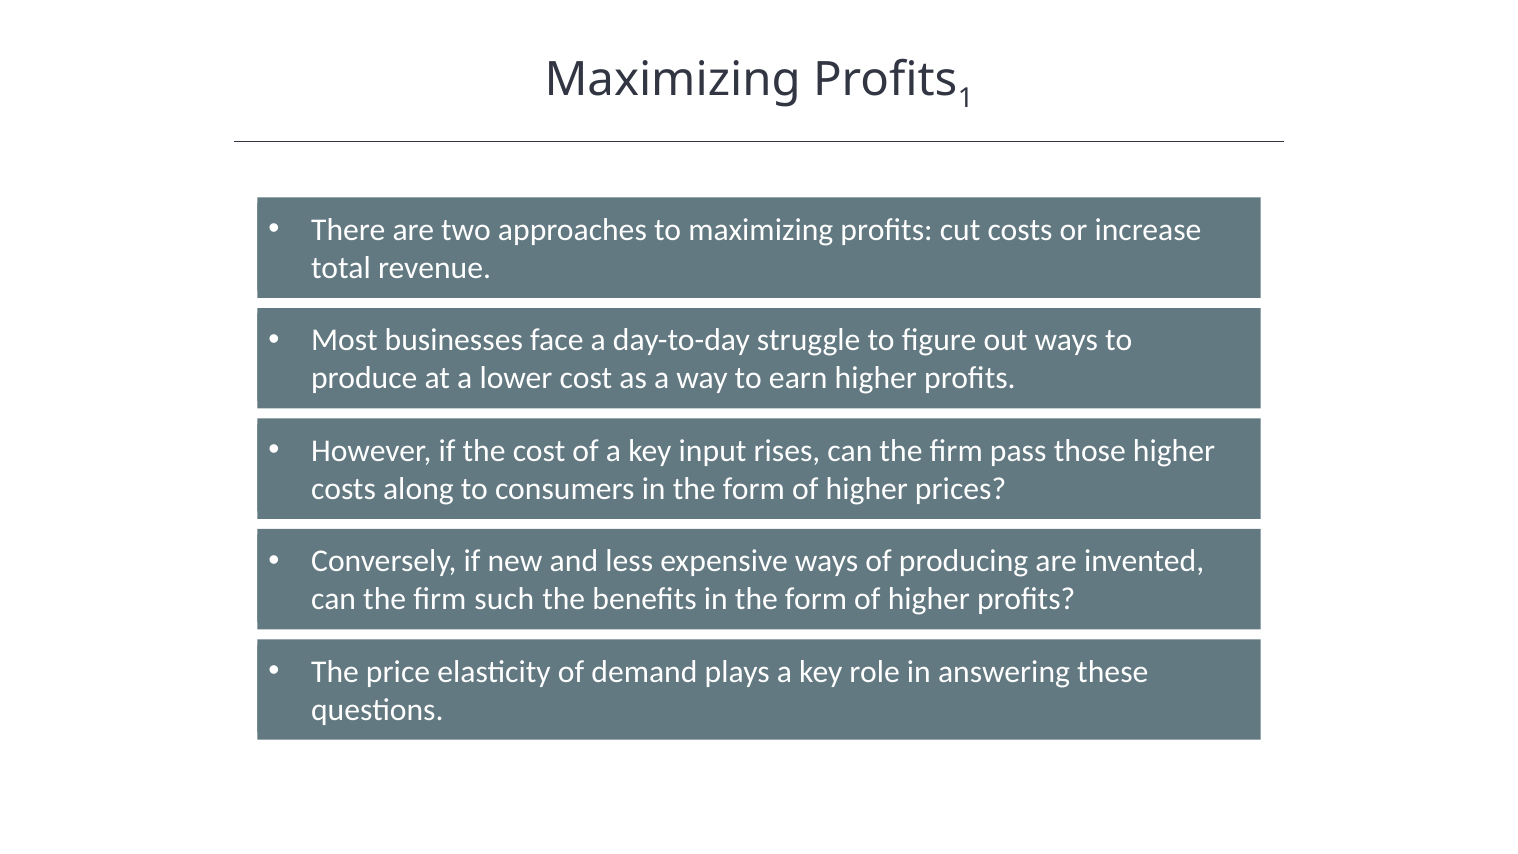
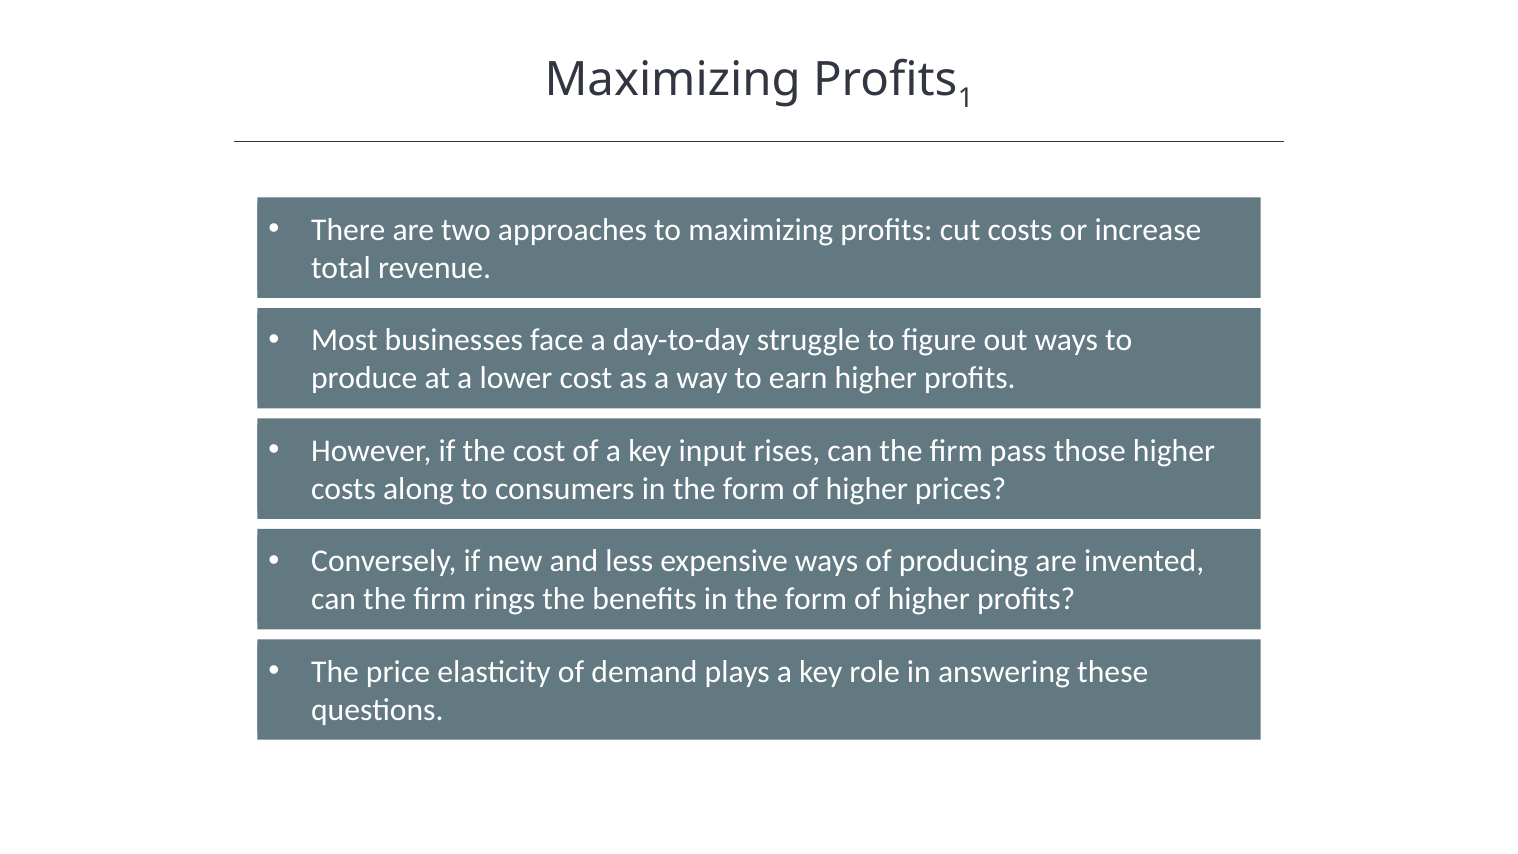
such: such -> rings
